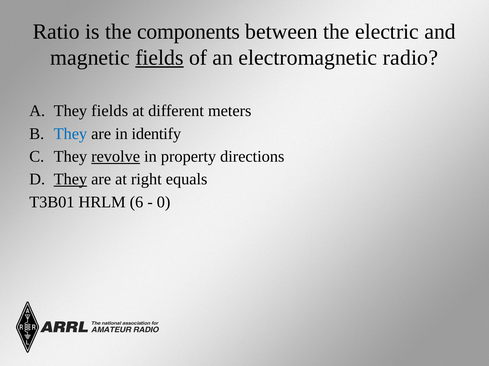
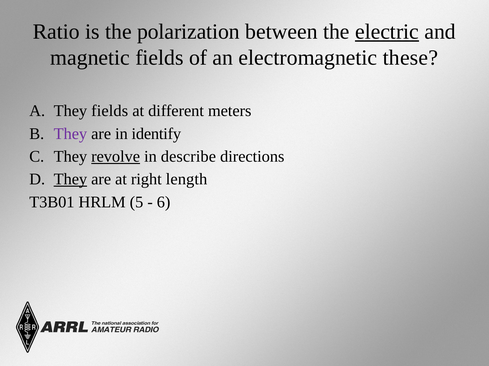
components: components -> polarization
electric underline: none -> present
fields at (160, 58) underline: present -> none
radio: radio -> these
They at (70, 134) colour: blue -> purple
property: property -> describe
equals: equals -> length
6: 6 -> 5
0: 0 -> 6
